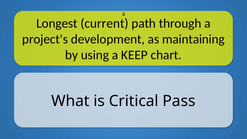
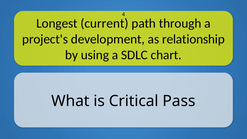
maintaining: maintaining -> relationship
KEEP: KEEP -> SDLC
